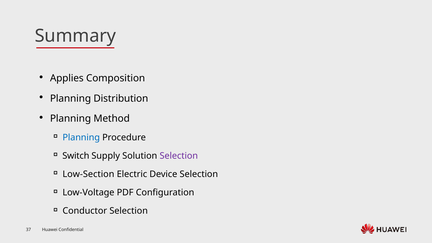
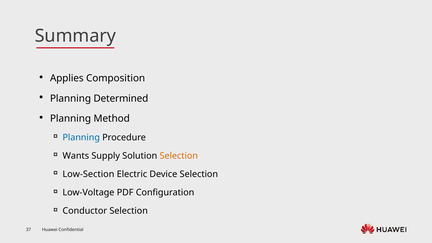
Distribution: Distribution -> Determined
Switch: Switch -> Wants
Selection at (179, 156) colour: purple -> orange
